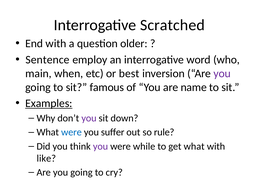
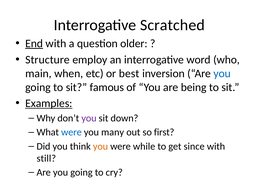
End underline: none -> present
Sentence: Sentence -> Structure
you at (222, 74) colour: purple -> blue
name: name -> being
suffer: suffer -> many
rule: rule -> first
you at (100, 146) colour: purple -> orange
get what: what -> since
like: like -> still
